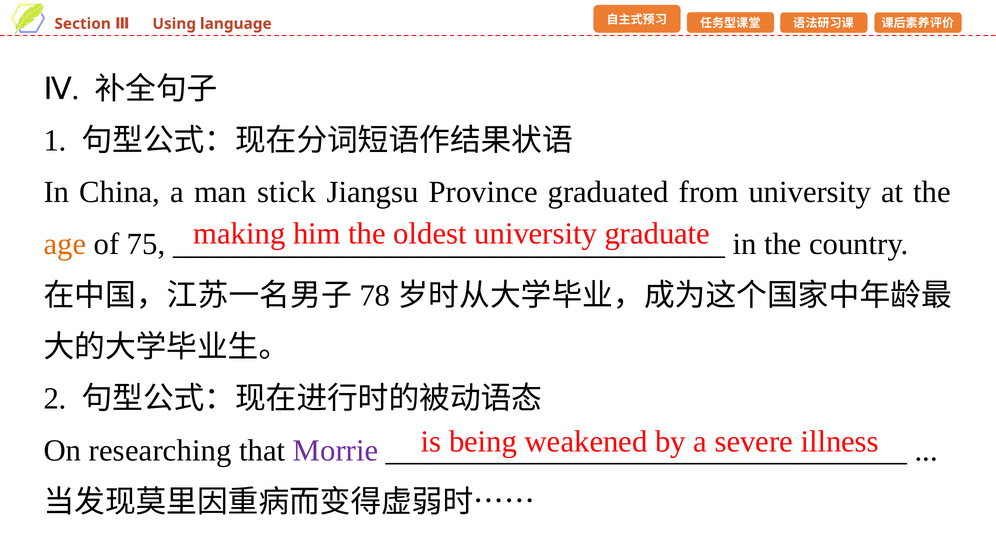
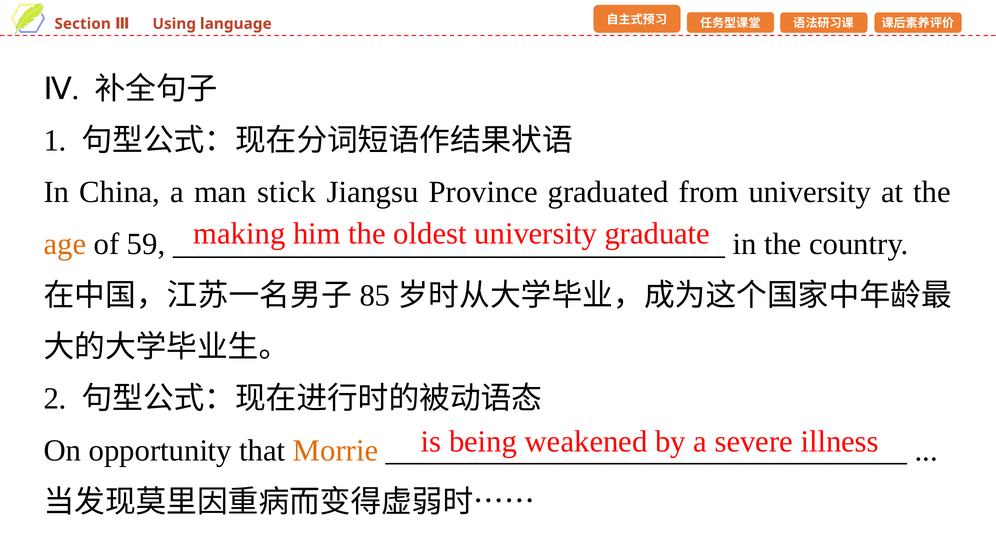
75: 75 -> 59
78: 78 -> 85
researching: researching -> opportunity
Morrie colour: purple -> orange
